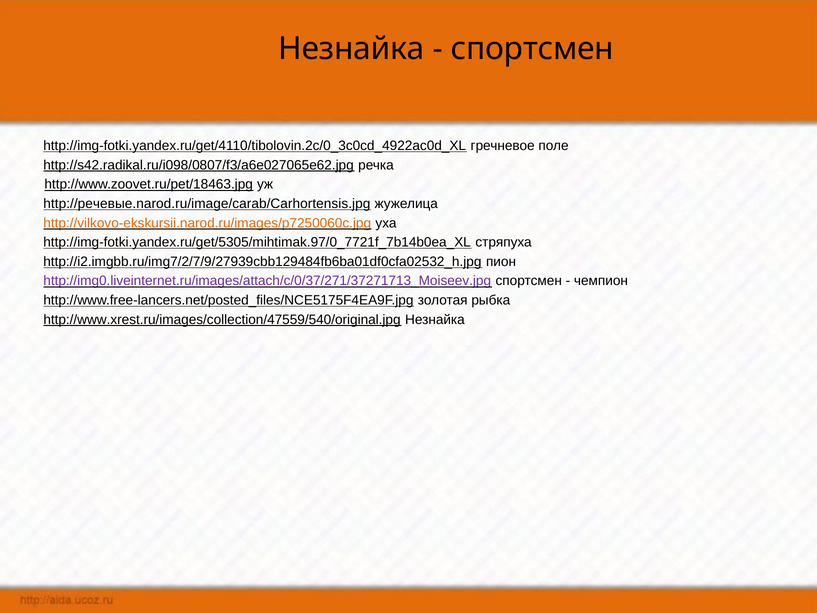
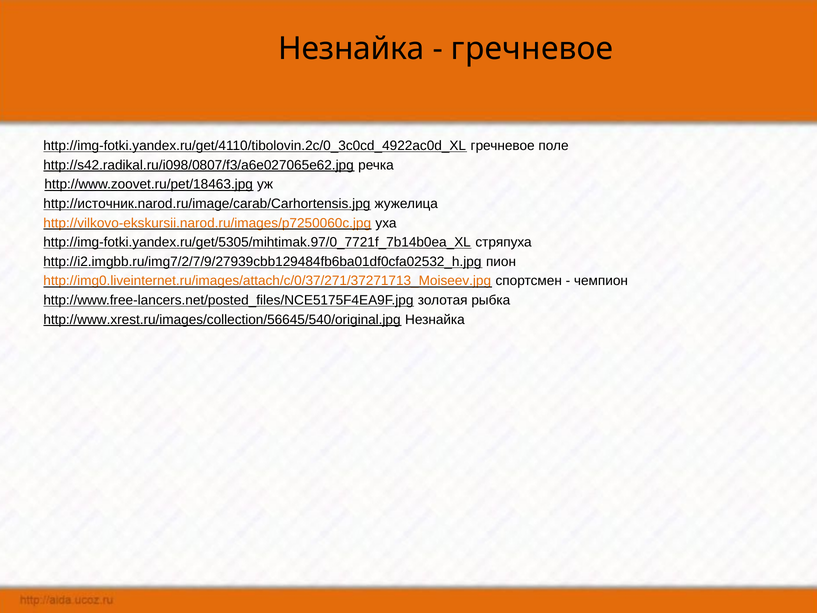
спортсмен at (532, 49): спортсмен -> гречневое
http://речевые.narod.ru/image/carab/Carhortensis.jpg: http://речевые.narod.ru/image/carab/Carhortensis.jpg -> http://источник.narod.ru/image/carab/Carhortensis.jpg
http://img0.liveinternet.ru/images/attach/c/0/37/271/37271713_Moiseev.jpg colour: purple -> orange
http://www.xrest.ru/images/collection/47559/540/original.jpg: http://www.xrest.ru/images/collection/47559/540/original.jpg -> http://www.xrest.ru/images/collection/56645/540/original.jpg
